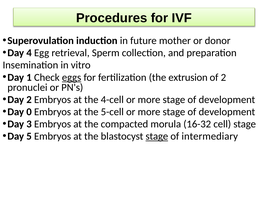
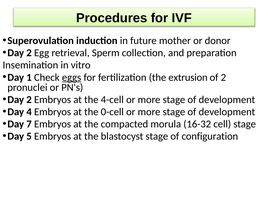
4 at (29, 53): 4 -> 2
0: 0 -> 4
5-cell: 5-cell -> 0-cell
3: 3 -> 7
stage at (157, 136) underline: present -> none
intermediary: intermediary -> configuration
